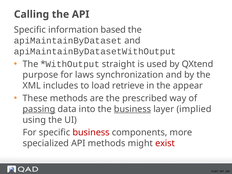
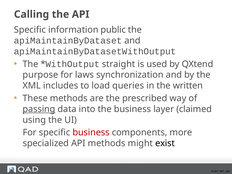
based: based -> public
retrieve: retrieve -> queries
appear: appear -> written
business at (133, 109) underline: present -> none
implied: implied -> claimed
exist colour: red -> black
